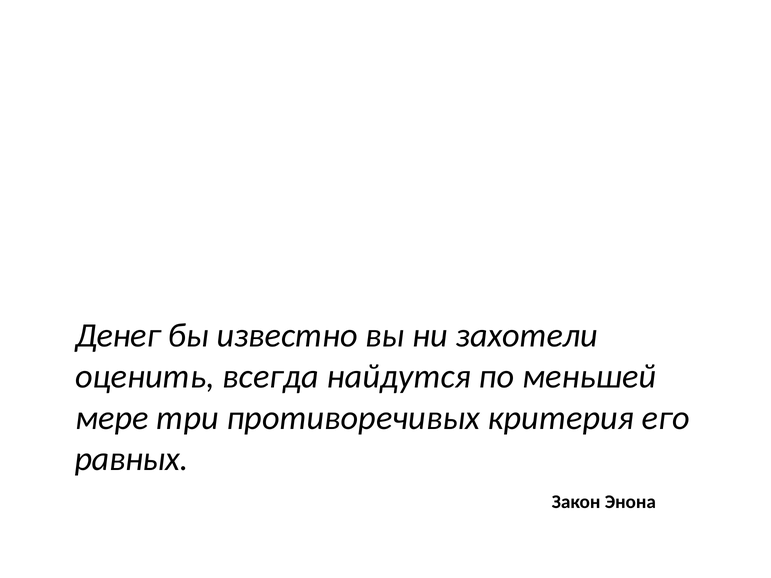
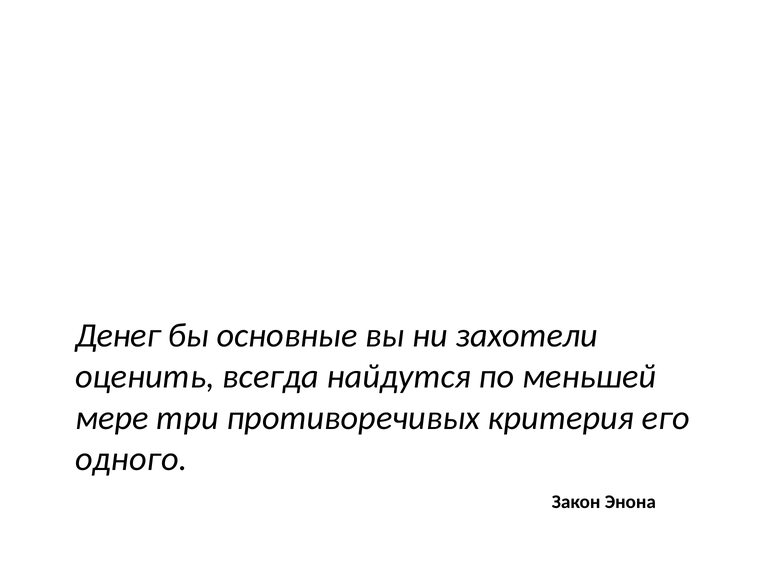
известно: известно -> основные
равных: равных -> одного
